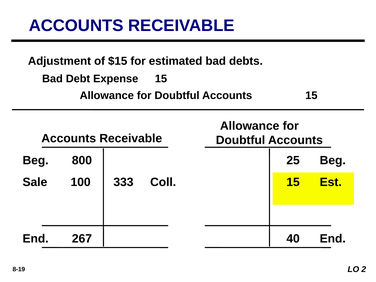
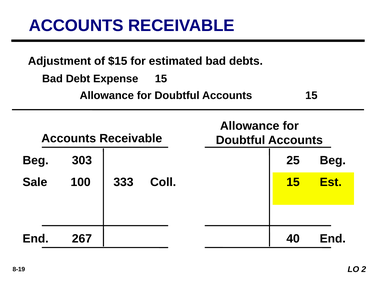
800: 800 -> 303
